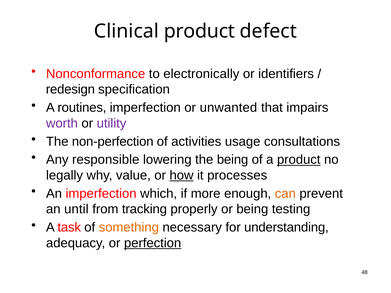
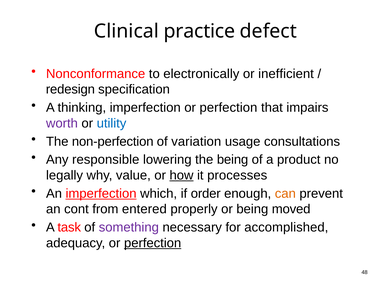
Clinical product: product -> practice
identifiers: identifiers -> inefficient
routines: routines -> thinking
imperfection or unwanted: unwanted -> perfection
utility colour: purple -> blue
activities: activities -> variation
product at (299, 160) underline: present -> none
imperfection at (101, 194) underline: none -> present
more: more -> order
until: until -> cont
tracking: tracking -> entered
testing: testing -> moved
something colour: orange -> purple
understanding: understanding -> accomplished
